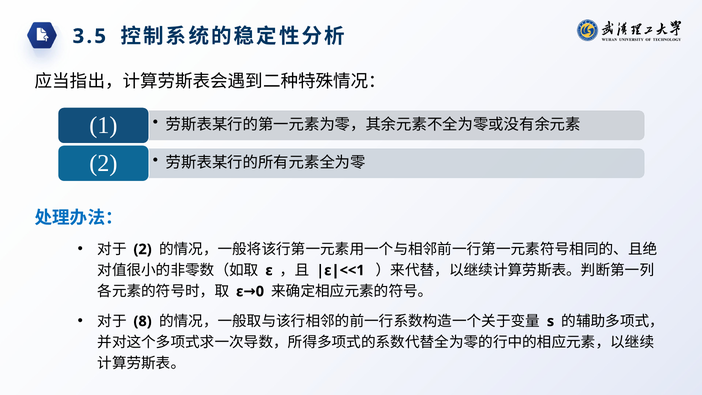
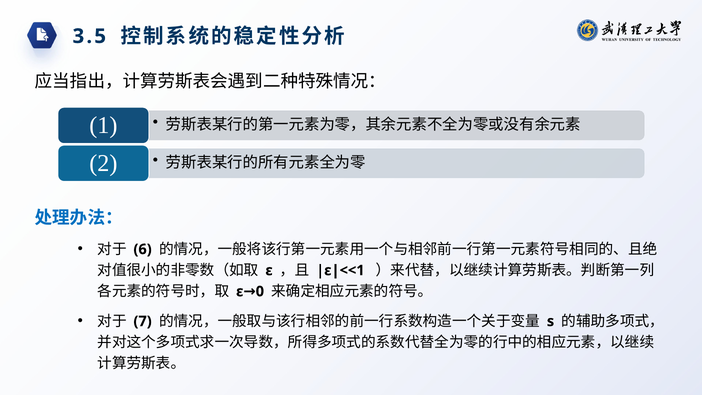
2 at (143, 249): 2 -> 6
8: 8 -> 7
